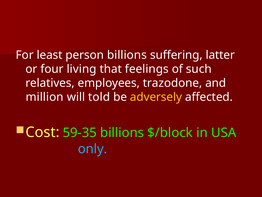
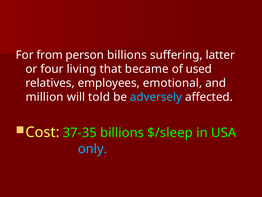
least: least -> from
feelings: feelings -> became
such: such -> used
trazodone: trazodone -> emotional
adversely colour: yellow -> light blue
59-35: 59-35 -> 37-35
$/block: $/block -> $/sleep
